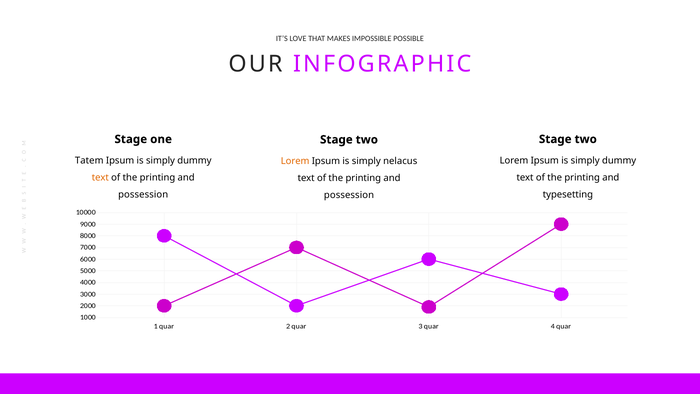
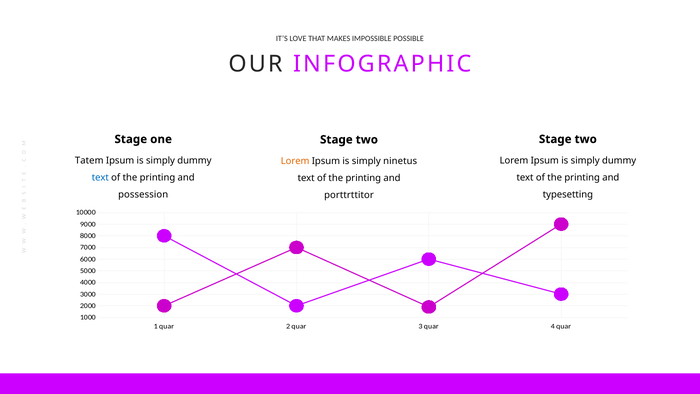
nelacus: nelacus -> ninetus
text at (100, 177) colour: orange -> blue
possession at (349, 195): possession -> porttrttitor
